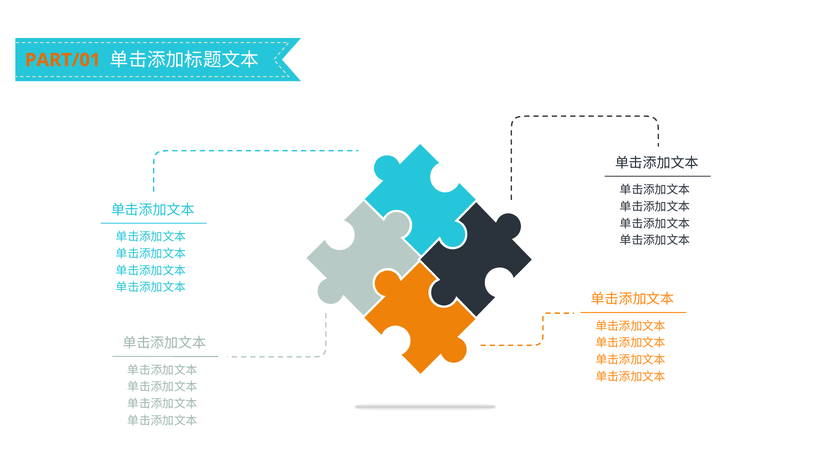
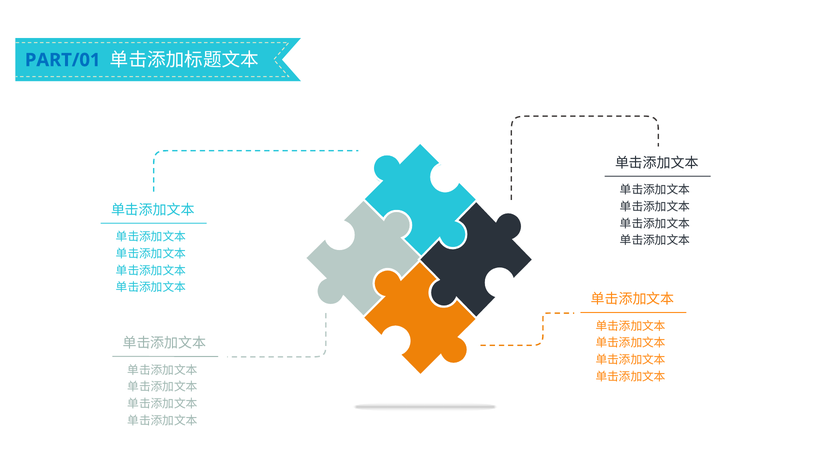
PART/01 colour: orange -> blue
